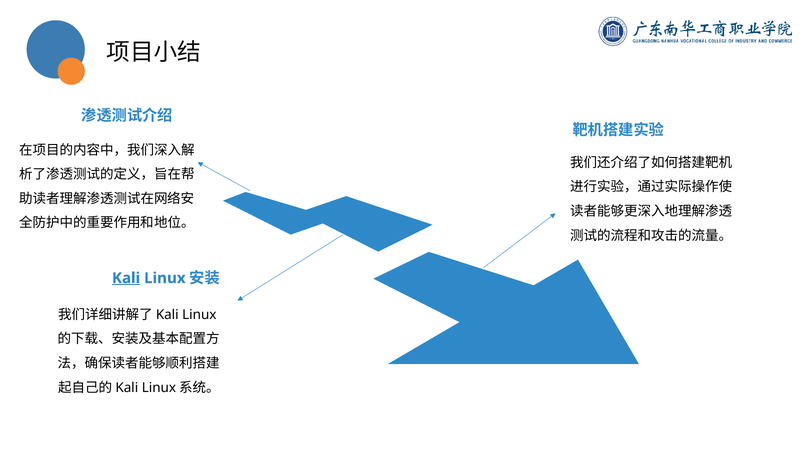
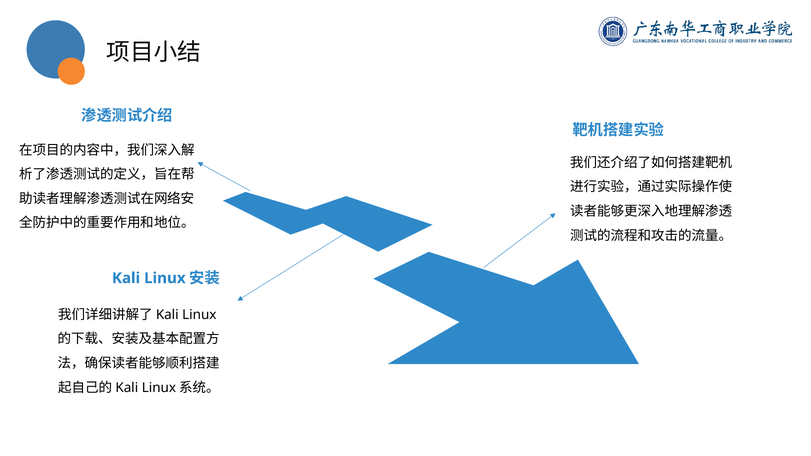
Kali underline: present -> none
